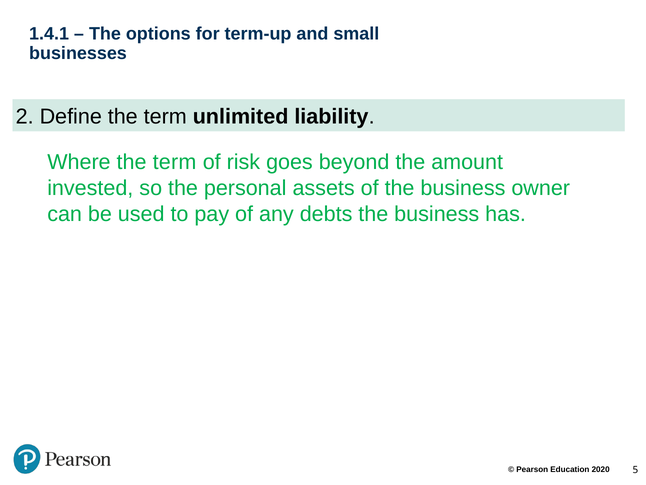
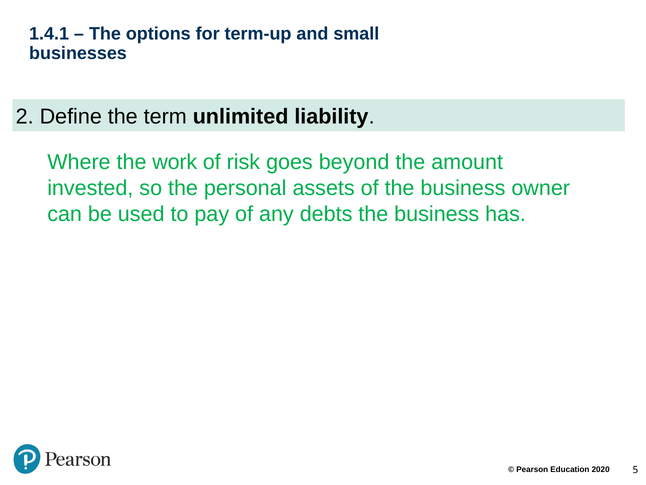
Where the term: term -> work
